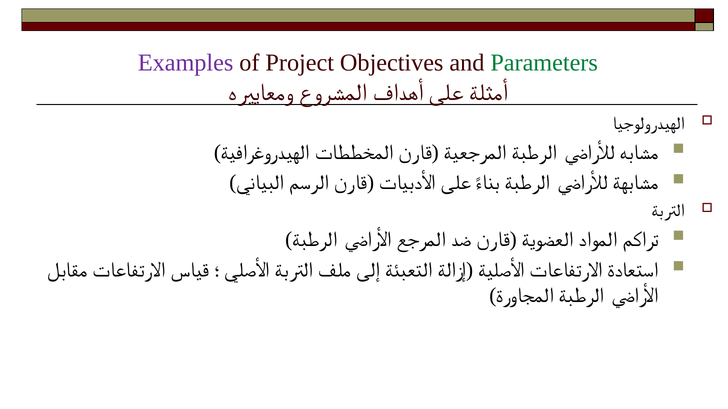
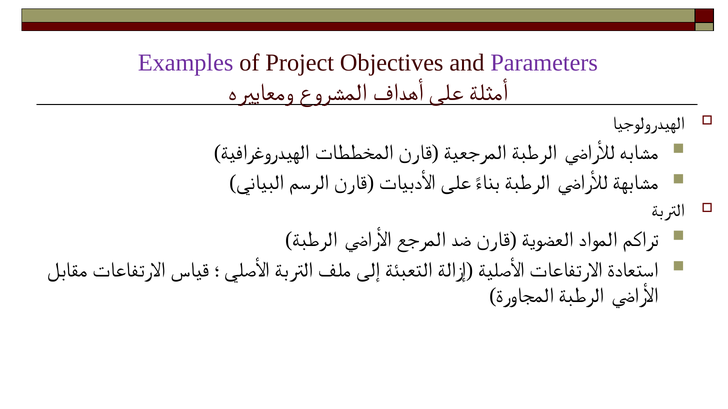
Parameters colour: green -> purple
